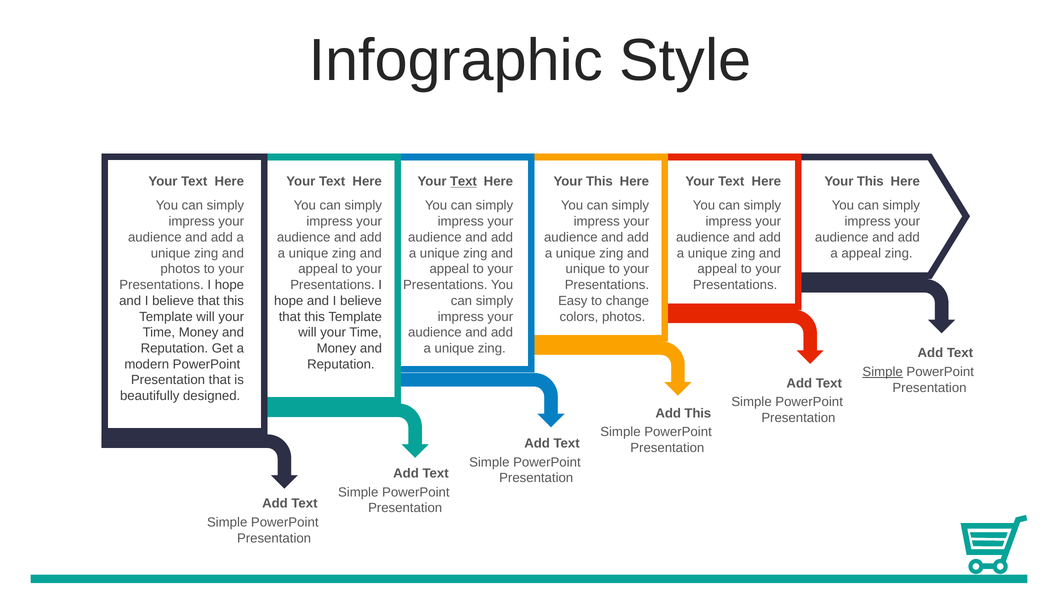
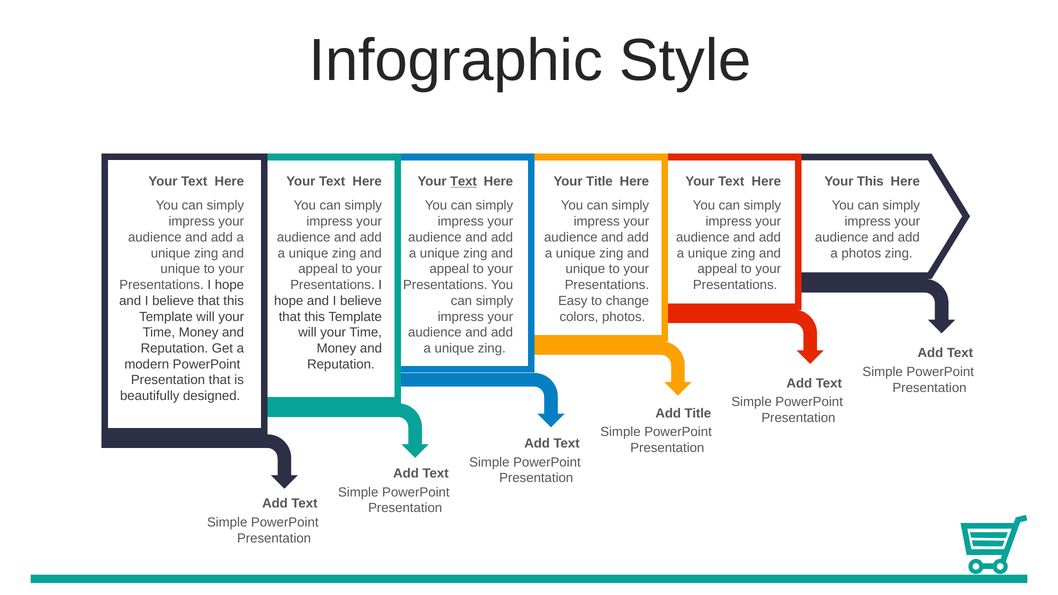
This at (599, 182): This -> Title
a appeal: appeal -> photos
photos at (180, 269): photos -> unique
Simple at (883, 372) underline: present -> none
Add This: This -> Title
